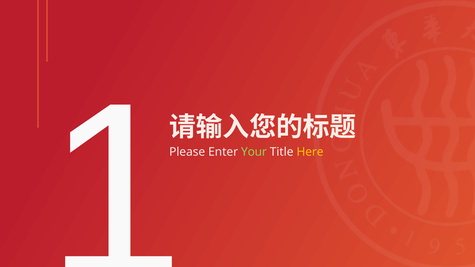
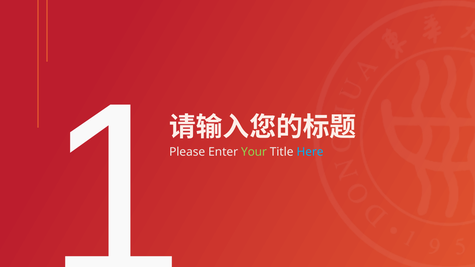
Here colour: yellow -> light blue
